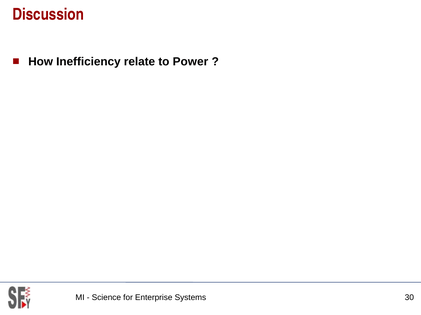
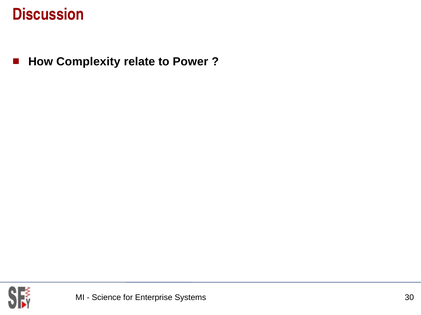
Inefficiency: Inefficiency -> Complexity
